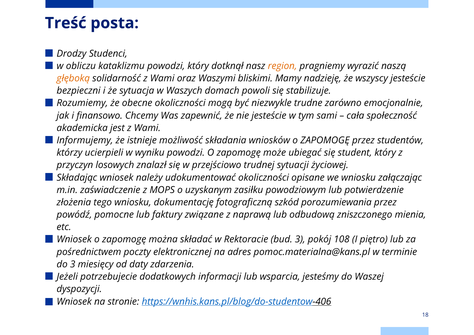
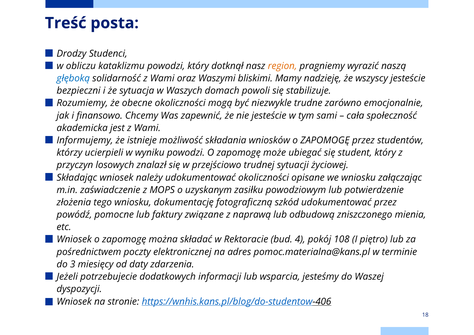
głęboką colour: orange -> blue
szkód porozumiewania: porozumiewania -> udokumentować
bud 3: 3 -> 4
